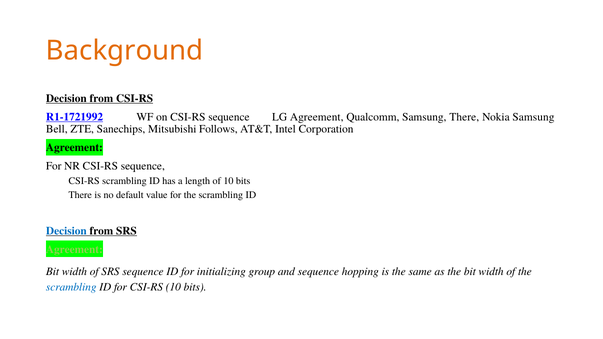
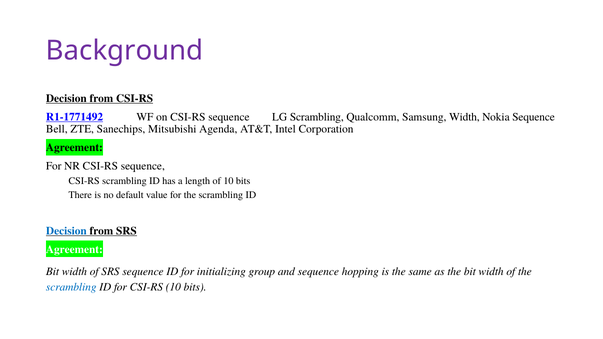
Background colour: orange -> purple
R1-1721992: R1-1721992 -> R1-1771492
LG Agreement: Agreement -> Scrambling
Samsung There: There -> Width
Nokia Samsung: Samsung -> Sequence
Follows: Follows -> Agenda
Agreement at (74, 250) colour: light green -> white
